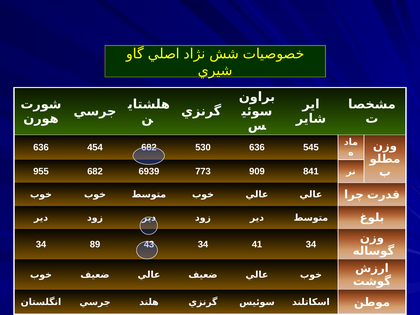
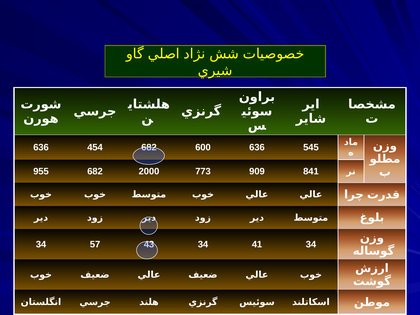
530: 530 -> 600
6939: 6939 -> 2000
89: 89 -> 57
